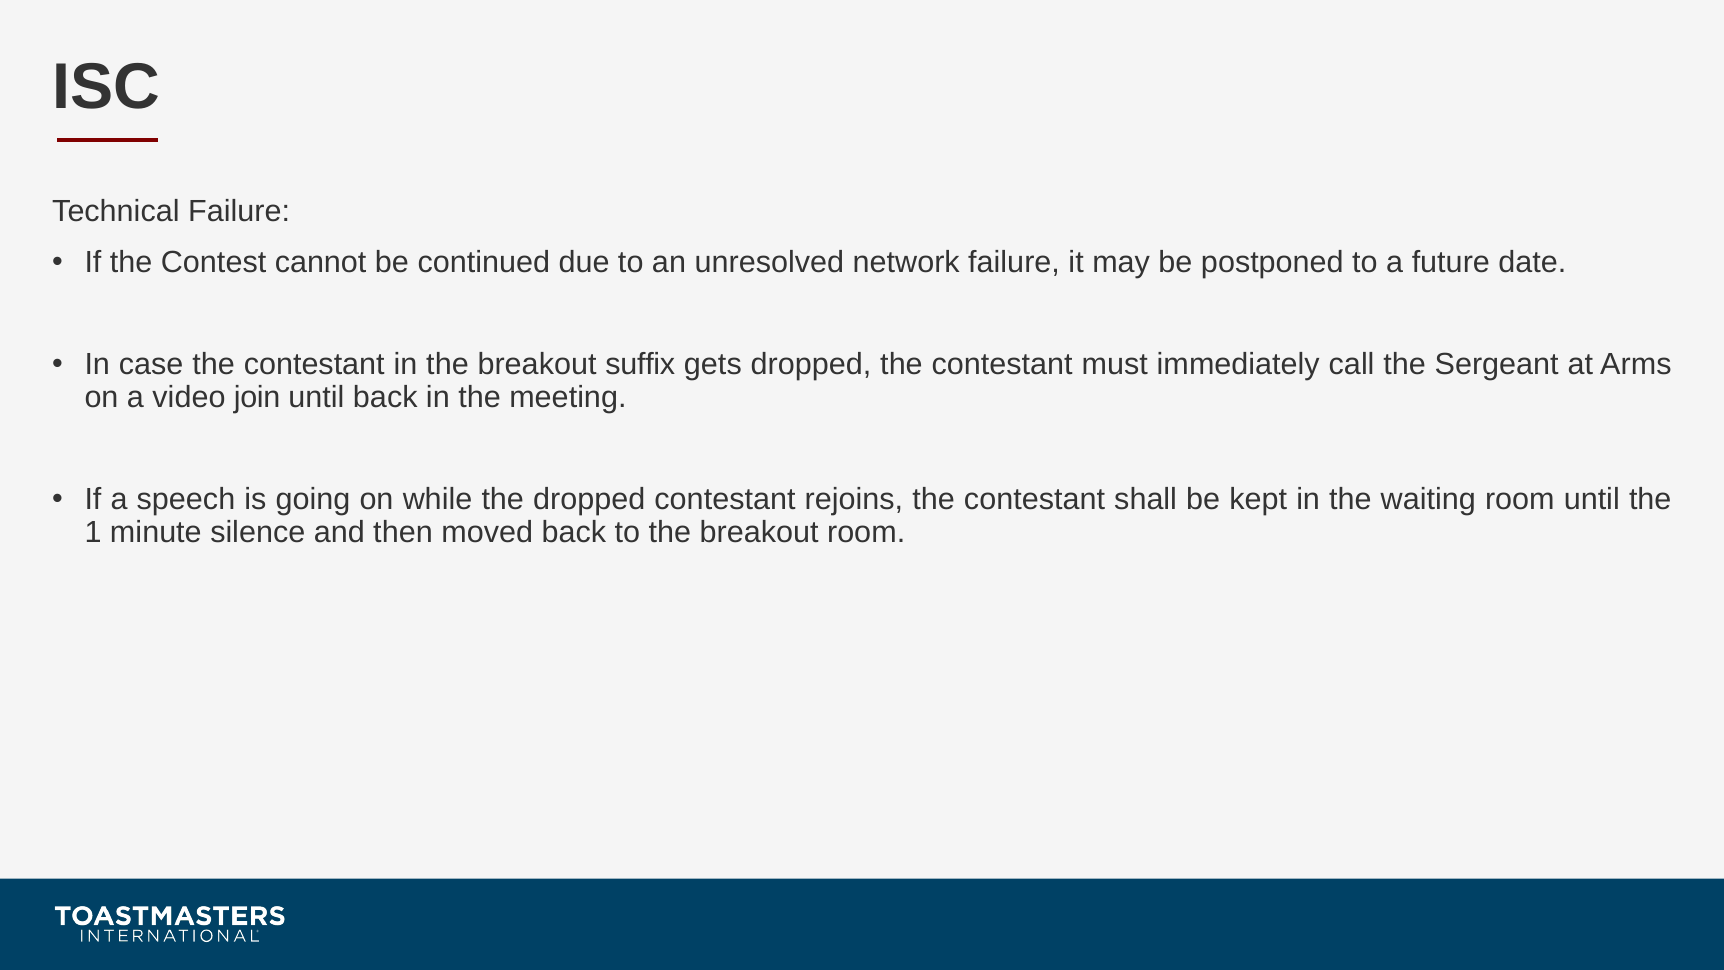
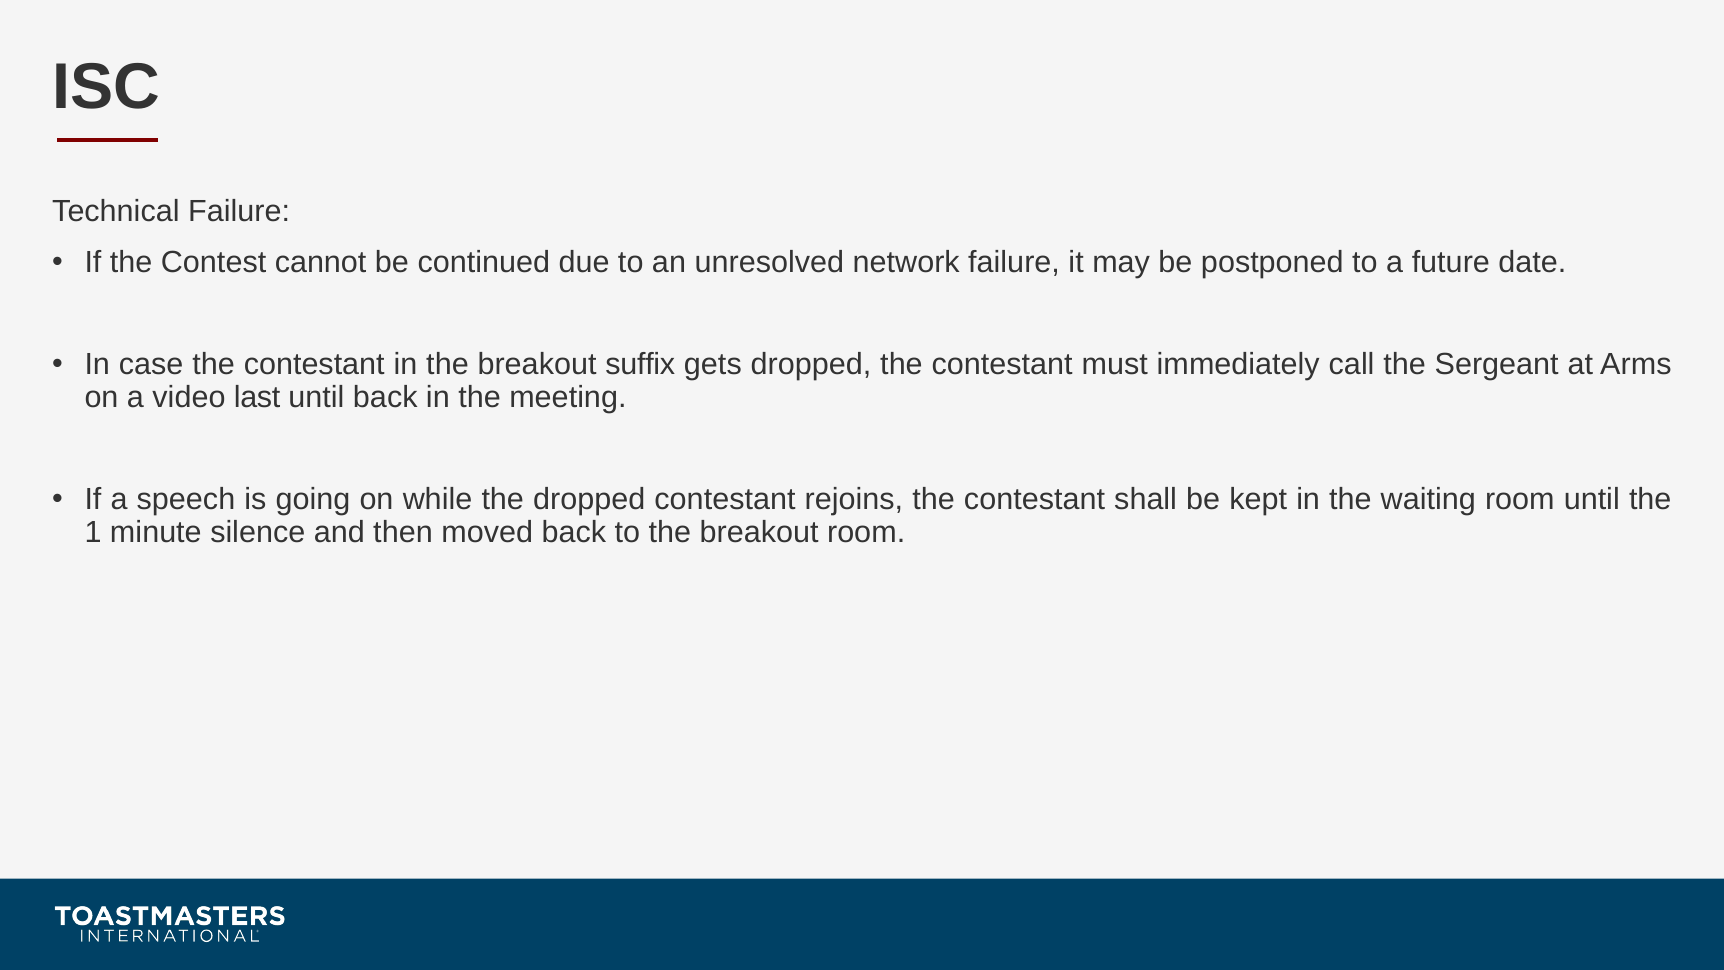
join: join -> last
